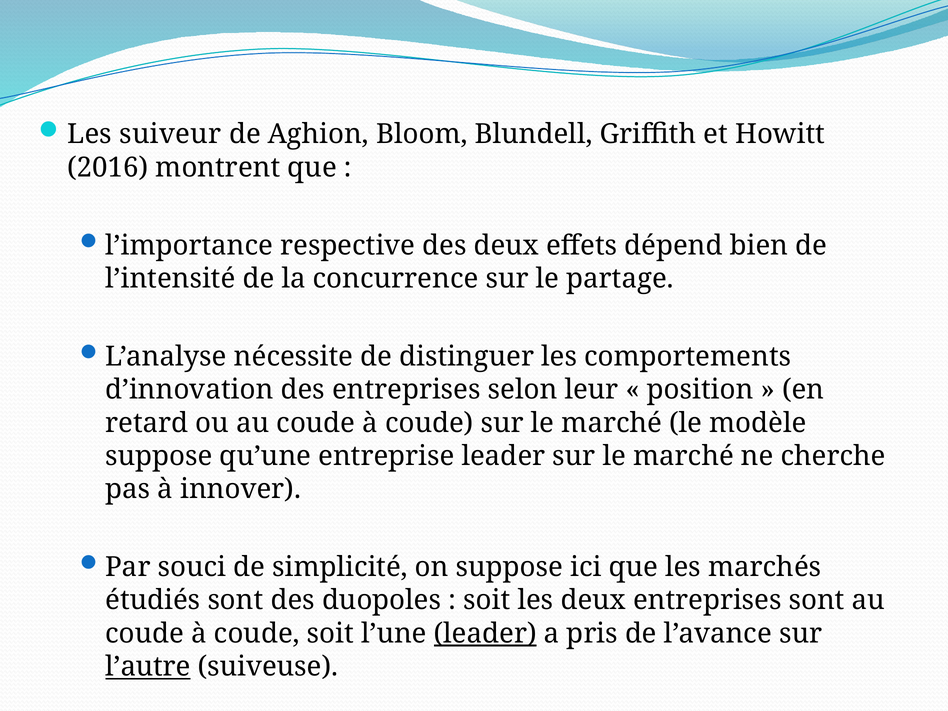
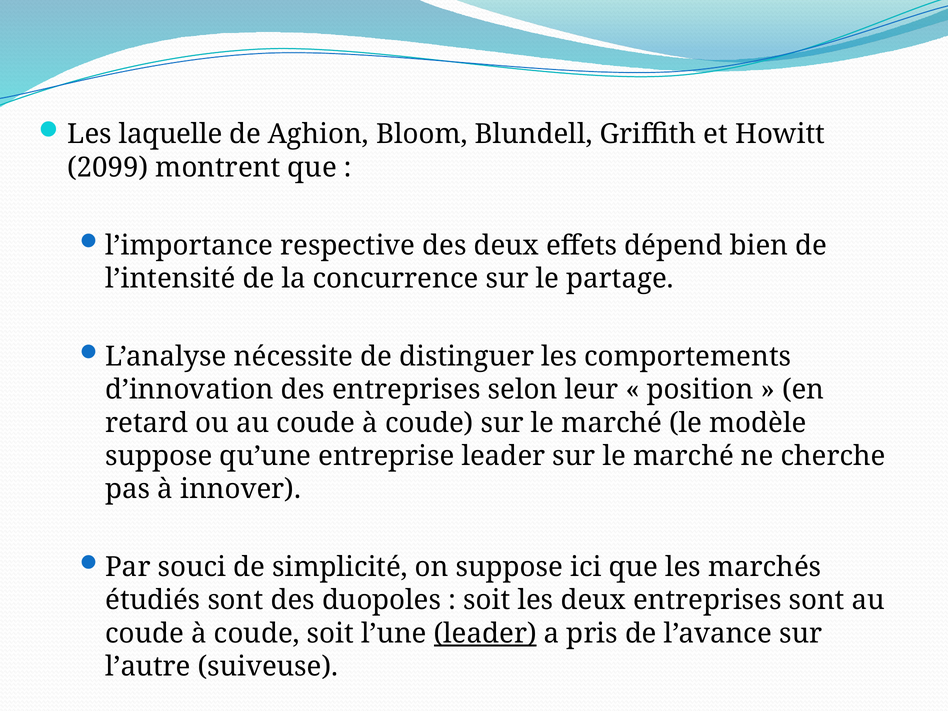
suiveur: suiveur -> laquelle
2016: 2016 -> 2099
l’autre underline: present -> none
